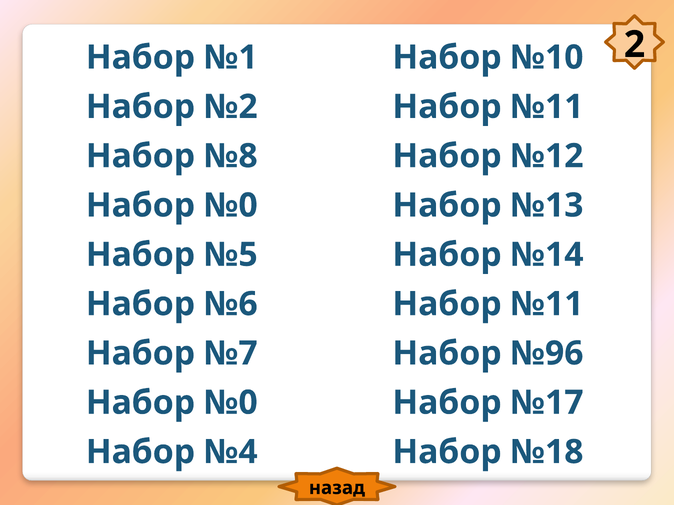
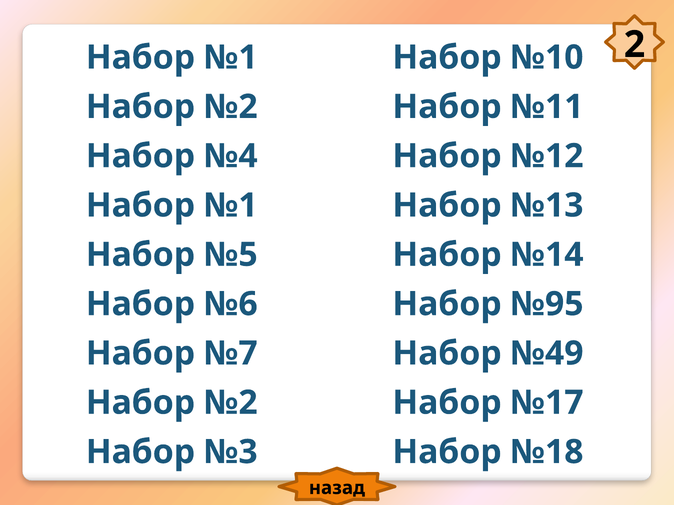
№8: №8 -> №4
№0 at (231, 206): №0 -> №1
№11 at (547, 304): №11 -> №95
№96: №96 -> №49
№0 at (231, 403): №0 -> №2
№4: №4 -> №3
